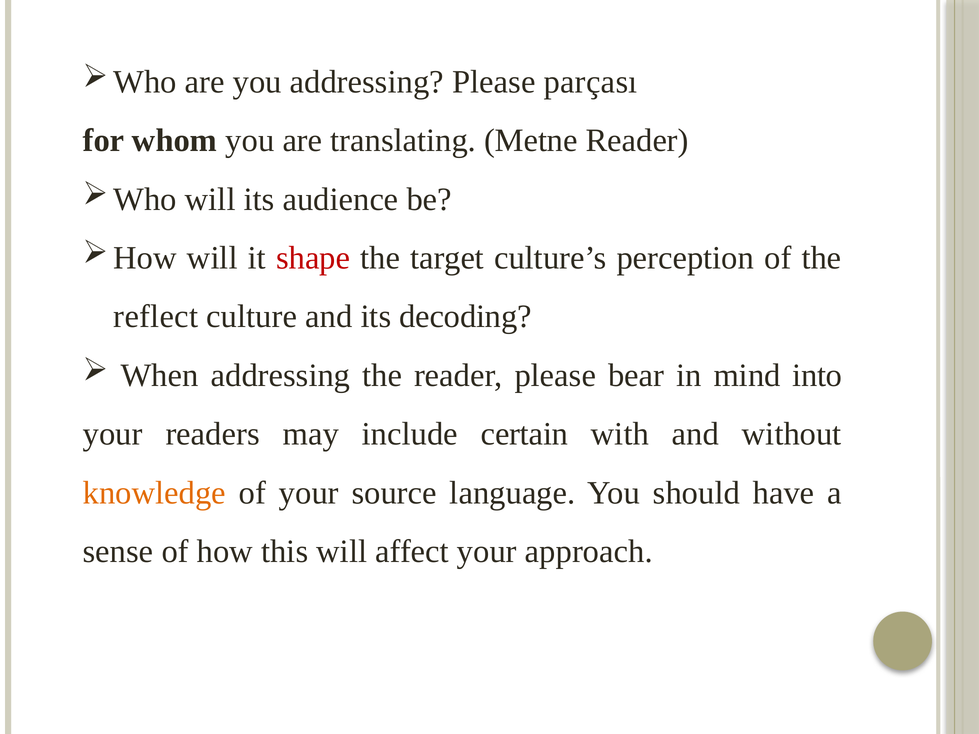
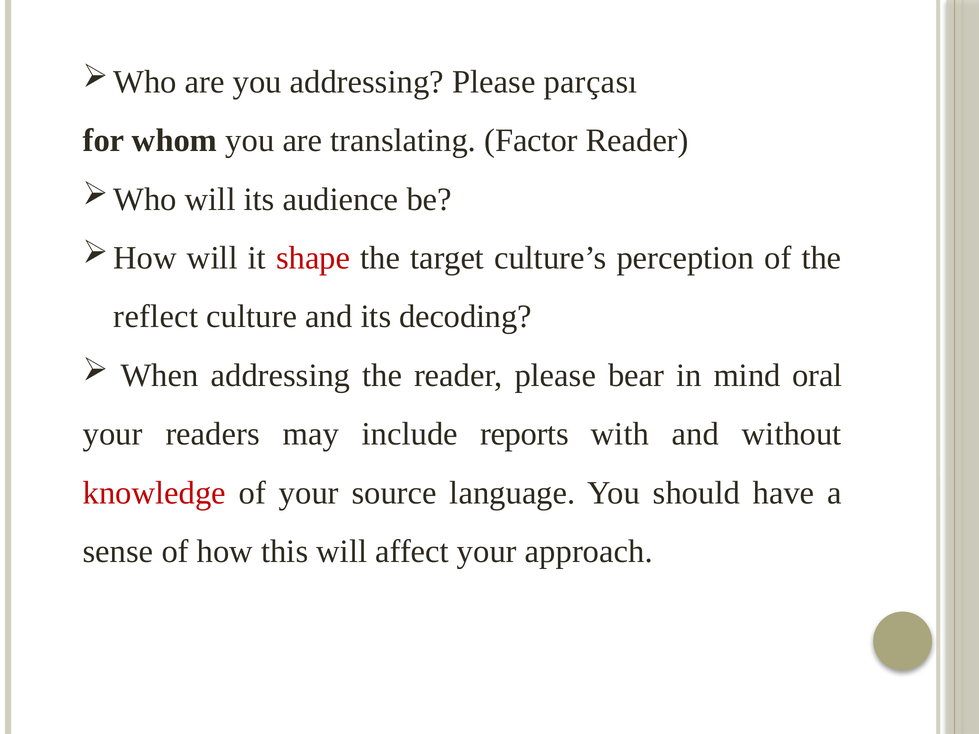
Metne: Metne -> Factor
into: into -> oral
certain: certain -> reports
knowledge colour: orange -> red
